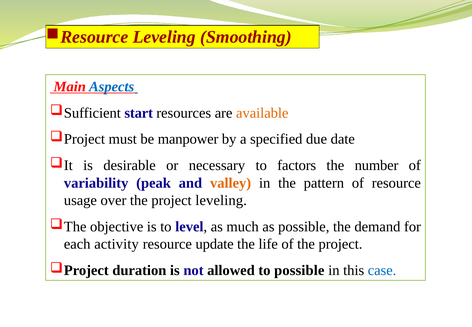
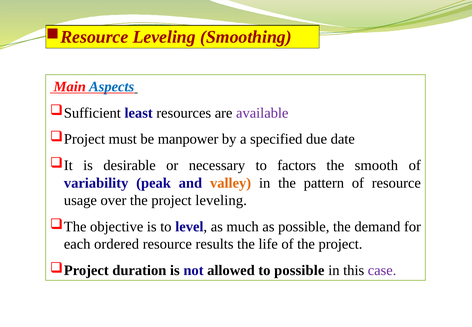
start: start -> least
available colour: orange -> purple
number: number -> smooth
activity: activity -> ordered
update: update -> results
case colour: blue -> purple
